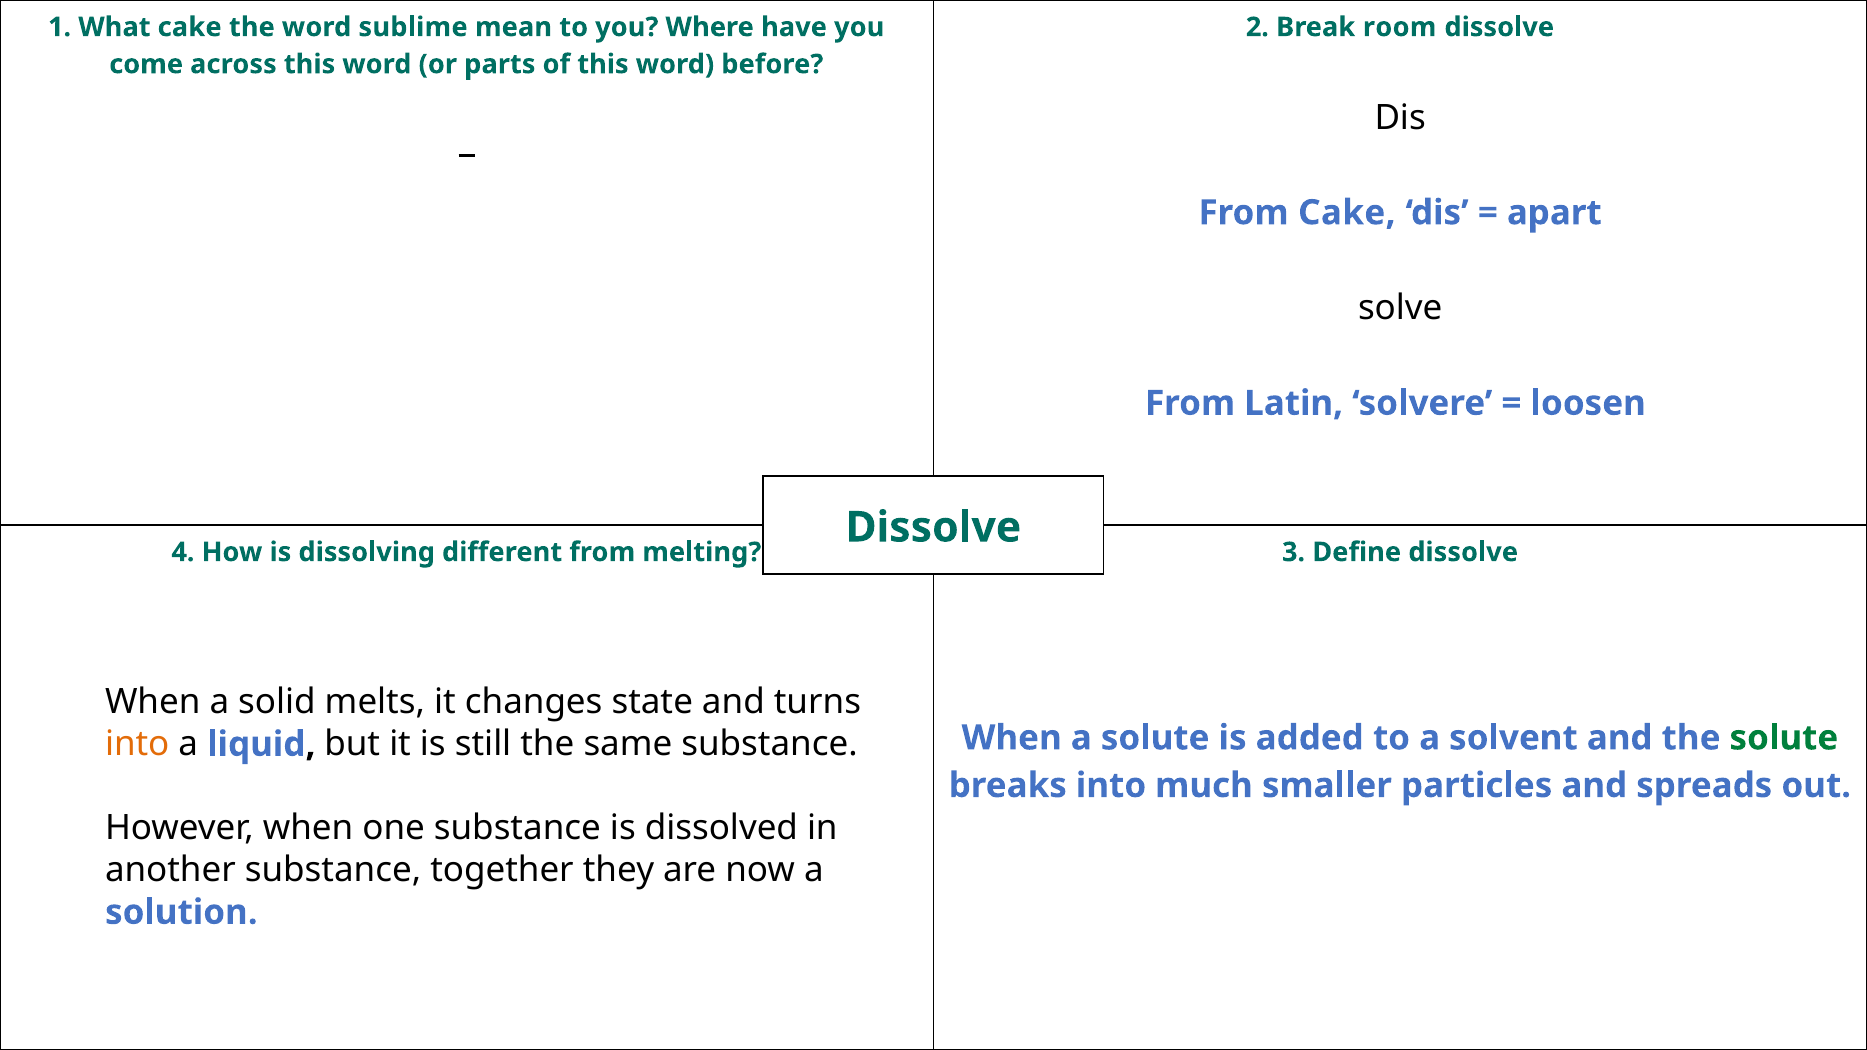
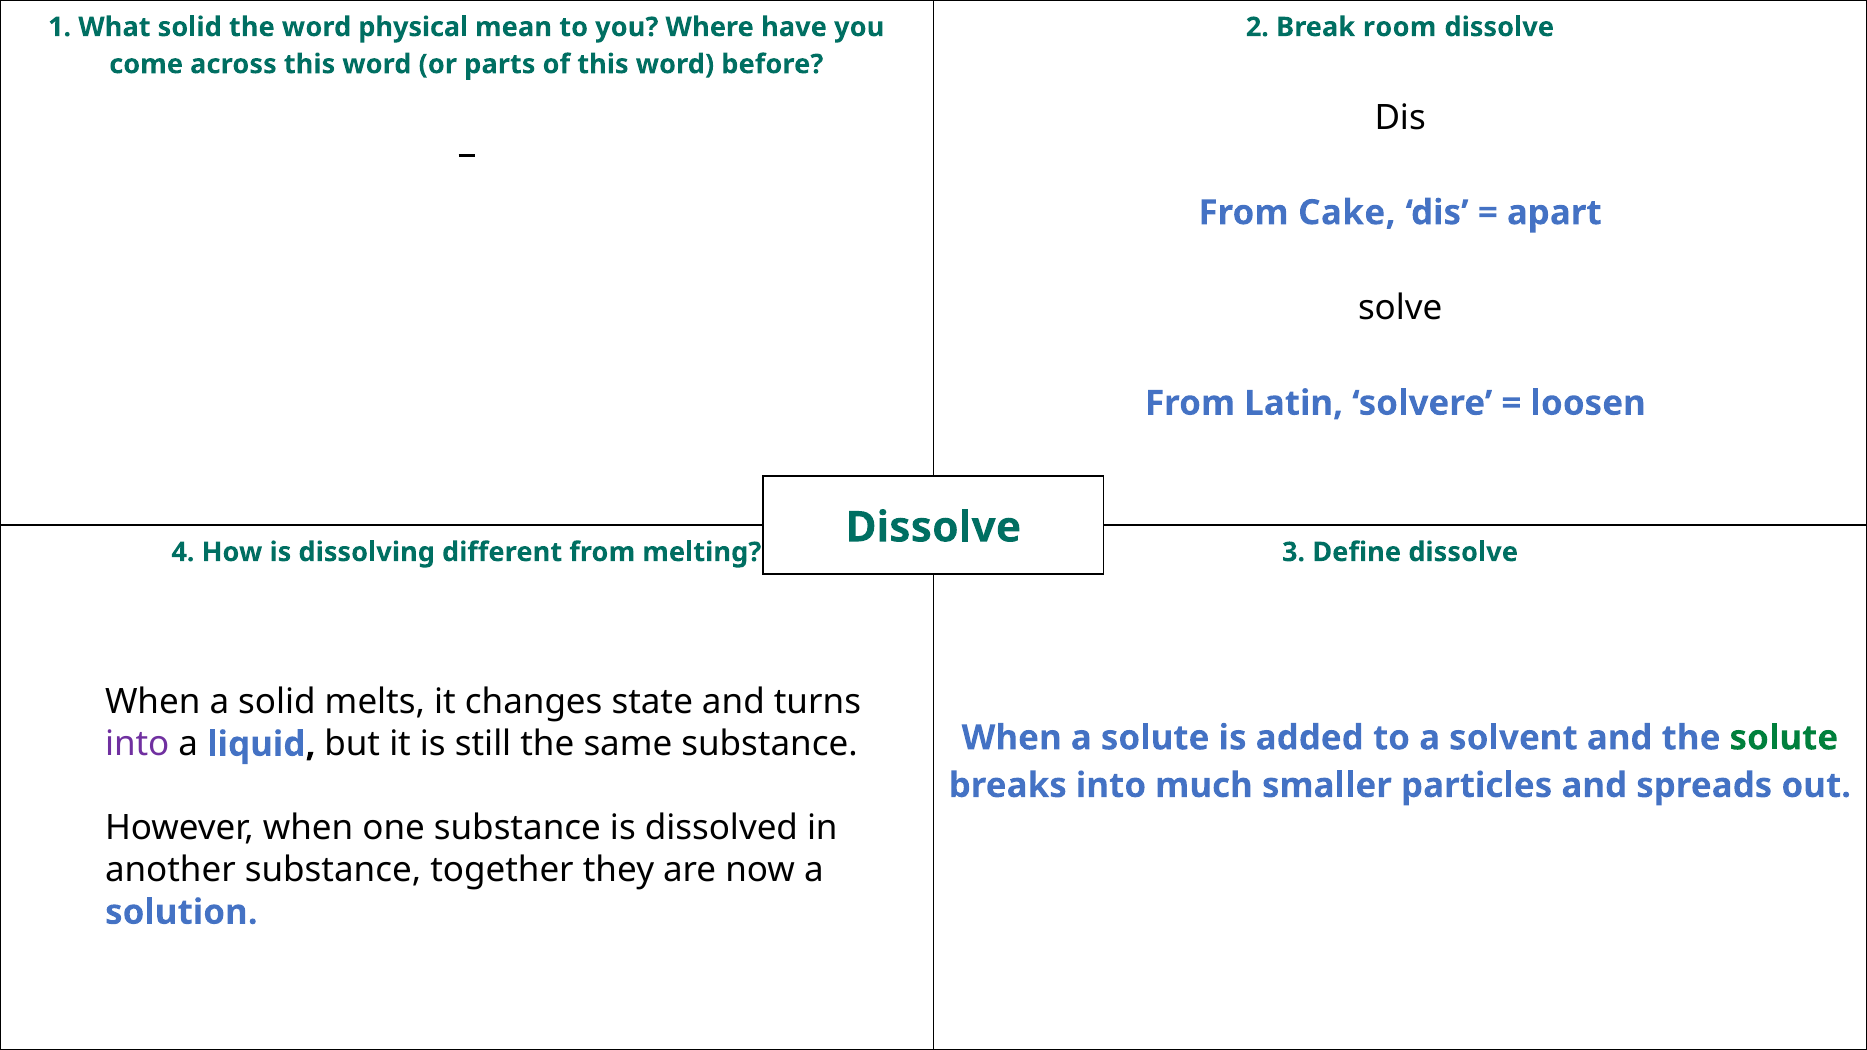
What cake: cake -> solid
sublime: sublime -> physical
into at (137, 744) colour: orange -> purple
